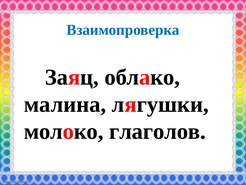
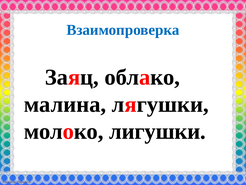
глаголов: глаголов -> лигушки
